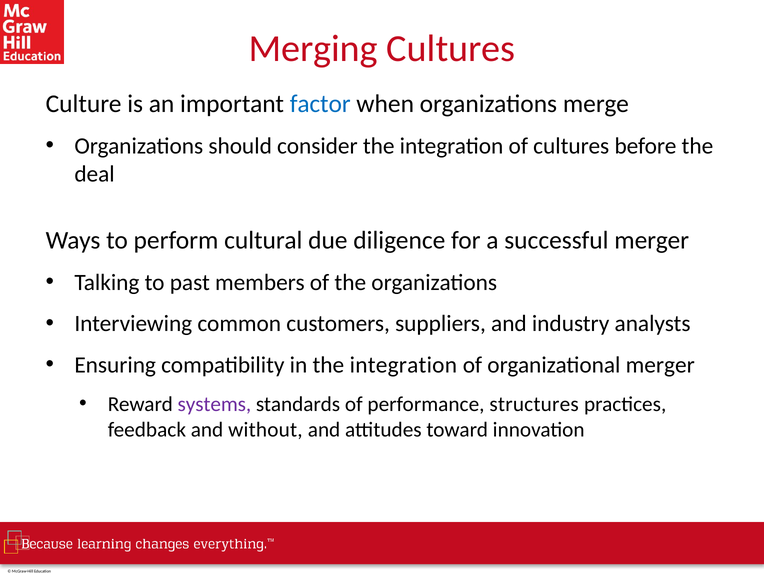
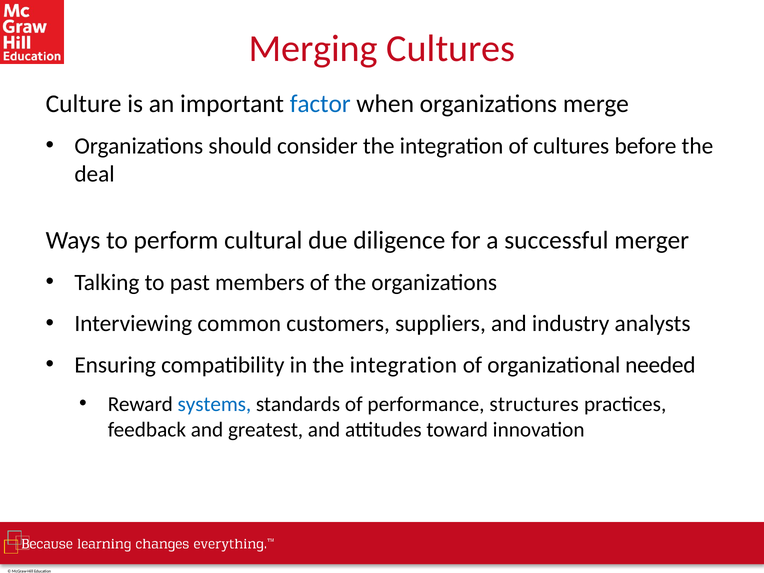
organizational merger: merger -> needed
systems colour: purple -> blue
without: without -> greatest
